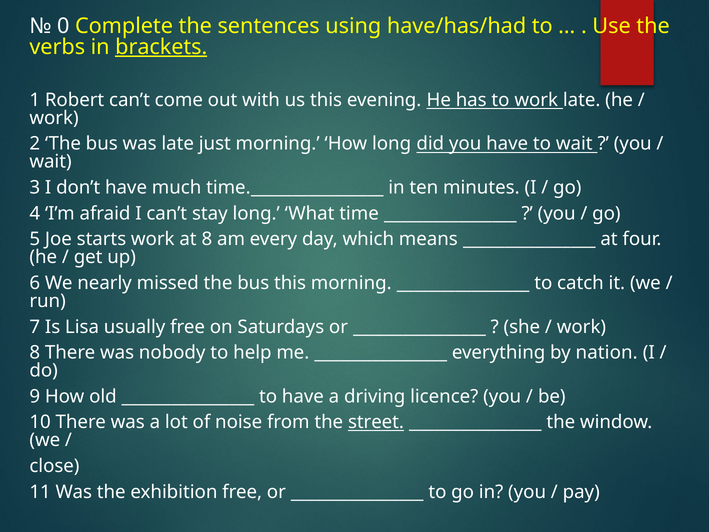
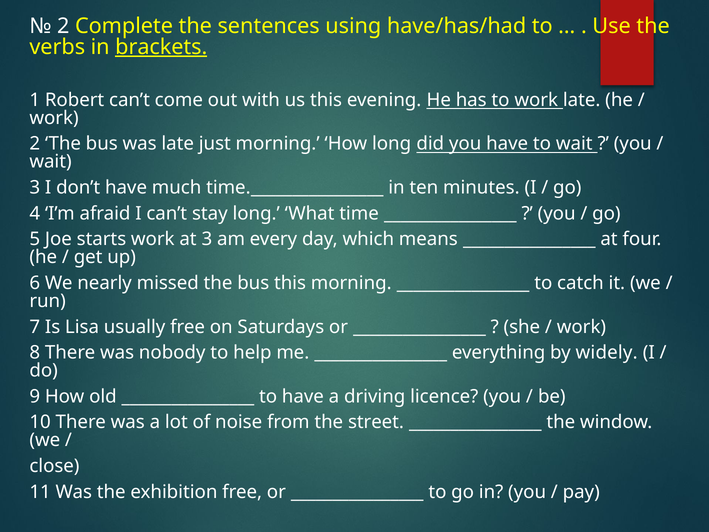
0 at (63, 26): 0 -> 2
at 8: 8 -> 3
nation: nation -> widely
street underline: present -> none
